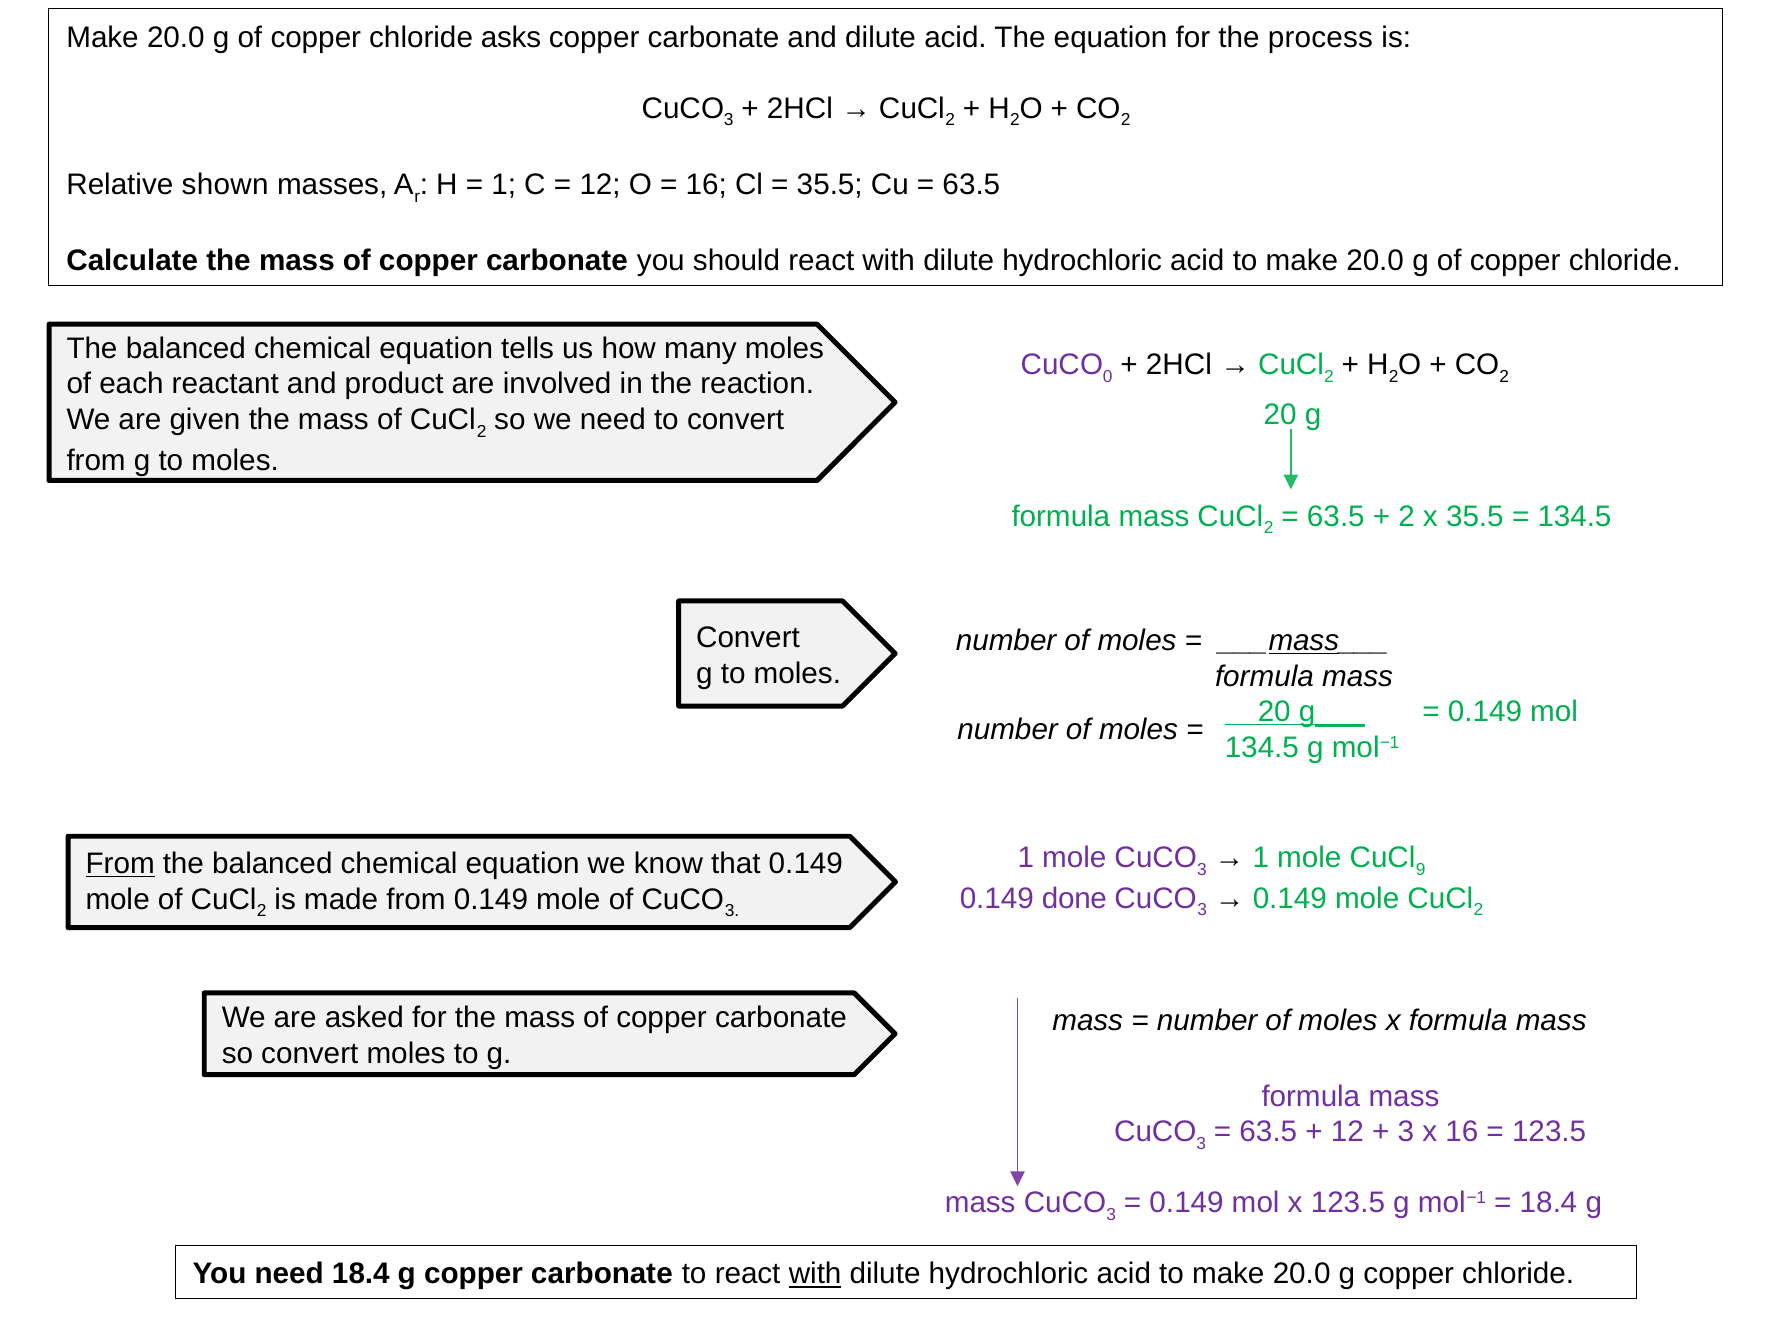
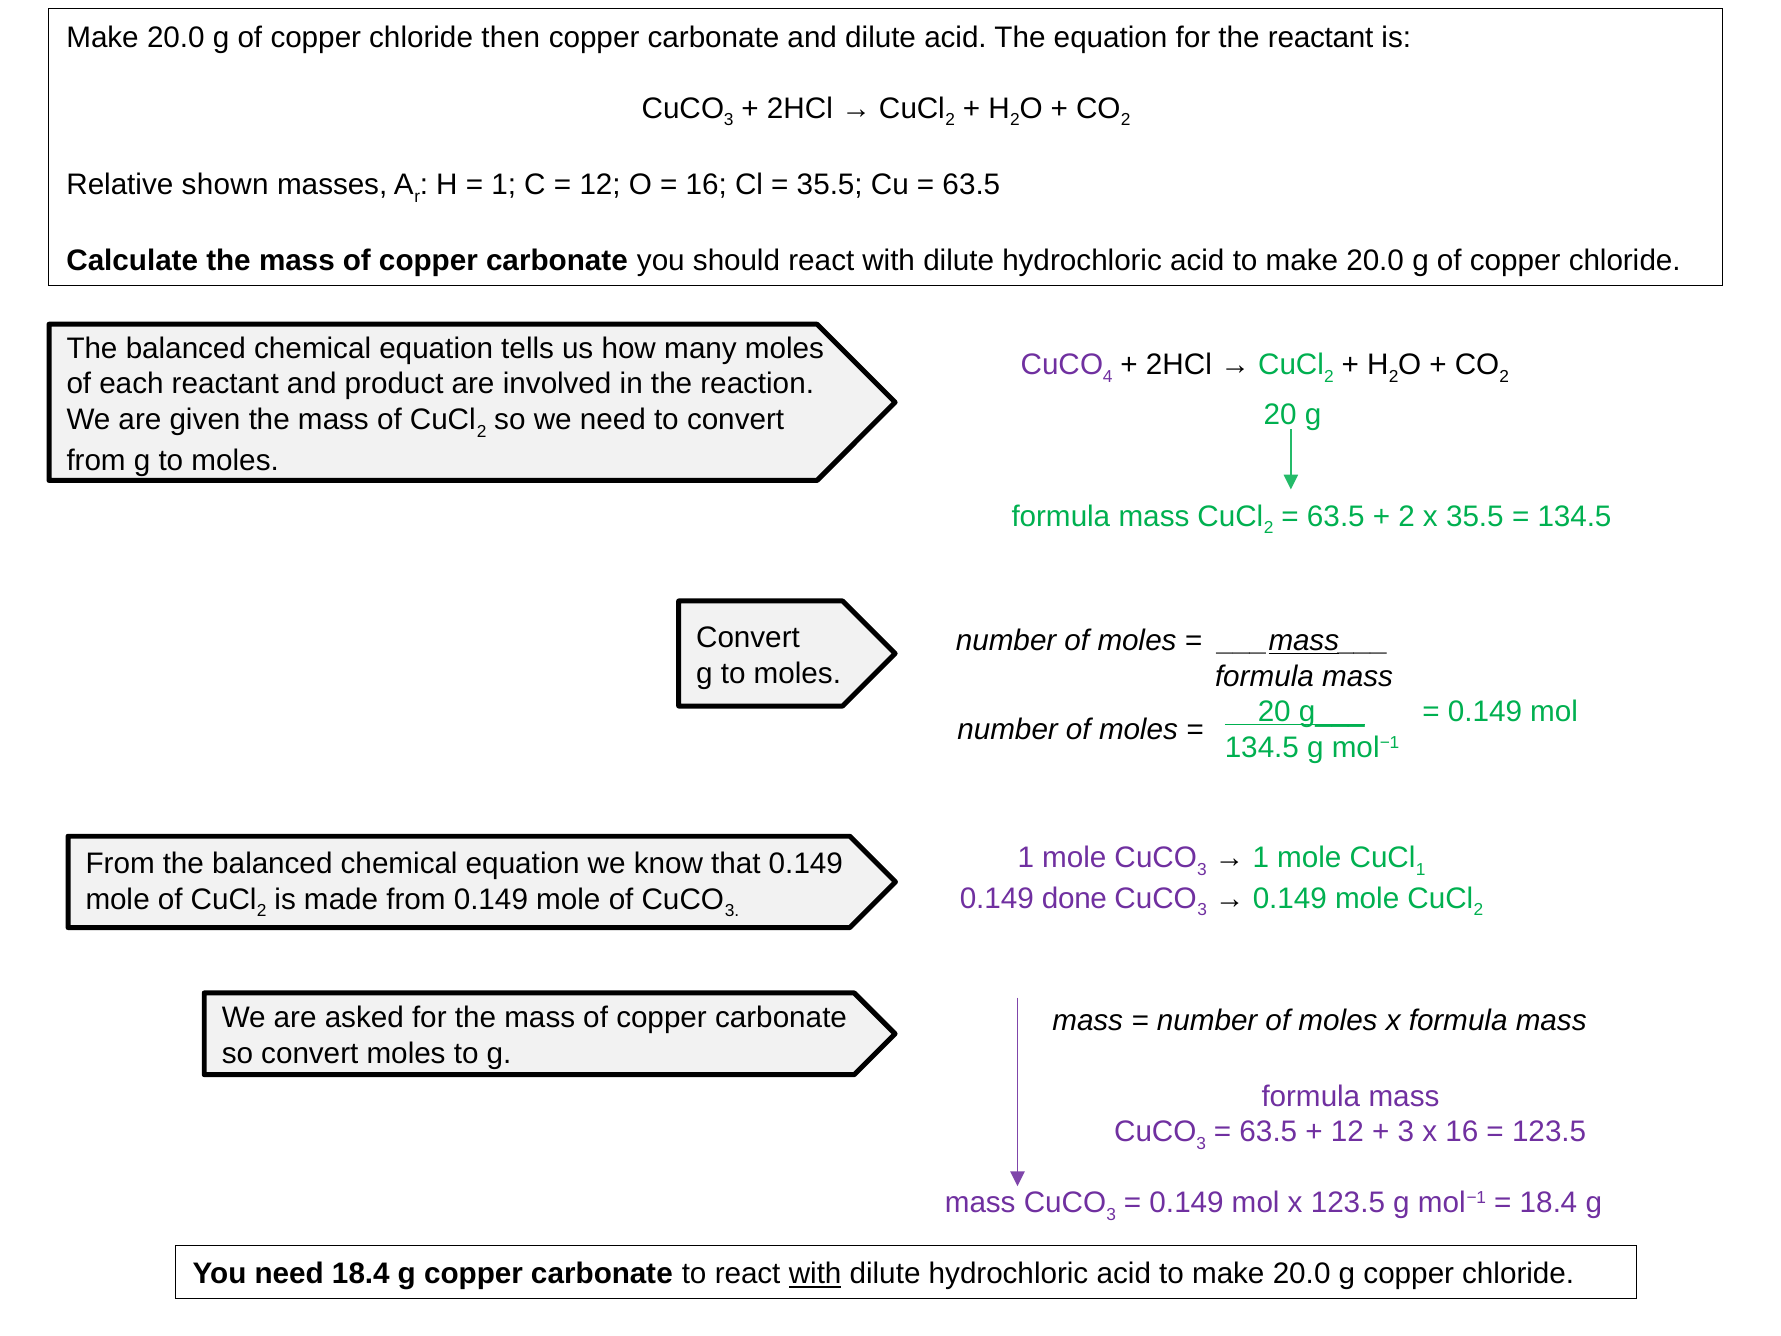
asks: asks -> then
the process: process -> reactant
0: 0 -> 4
9 at (1421, 869): 9 -> 1
From at (120, 864) underline: present -> none
